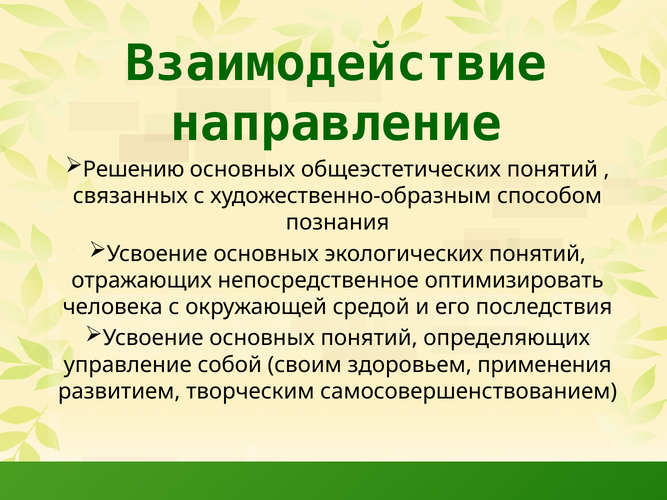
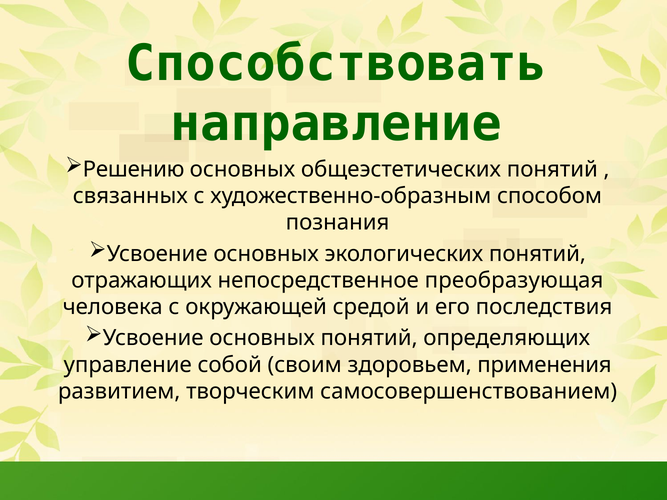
Взаимодействие: Взаимодействие -> Способствовать
оптимизировать: оптимизировать -> преобразующая
